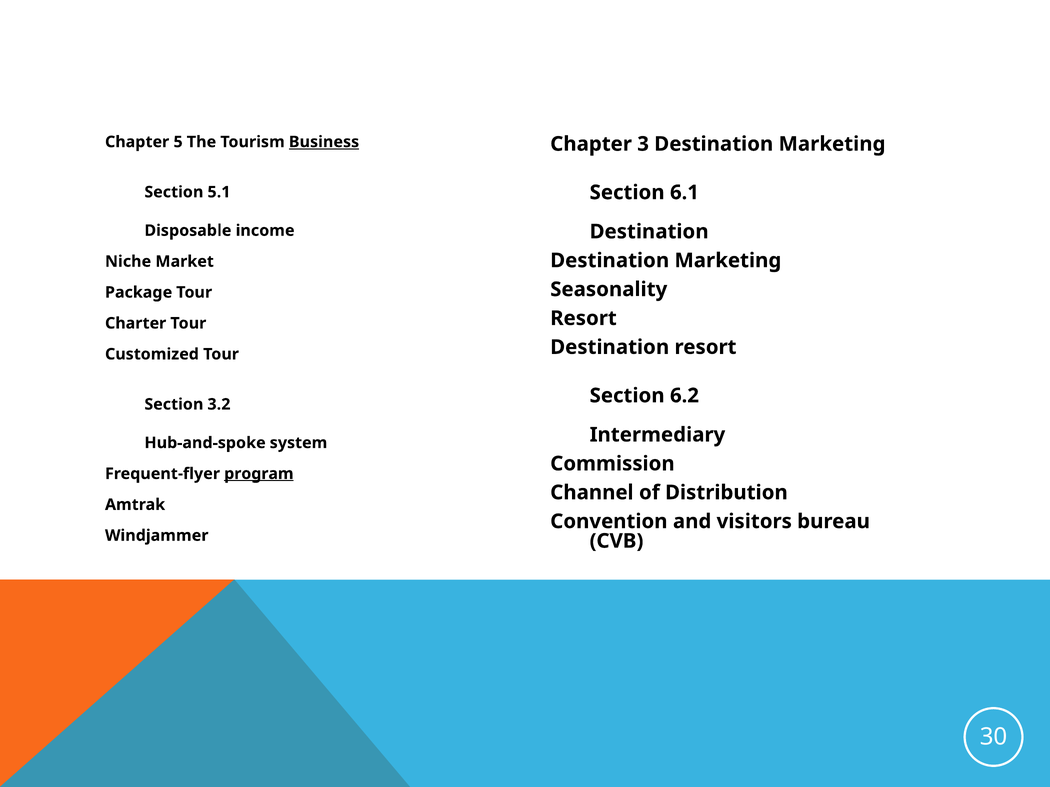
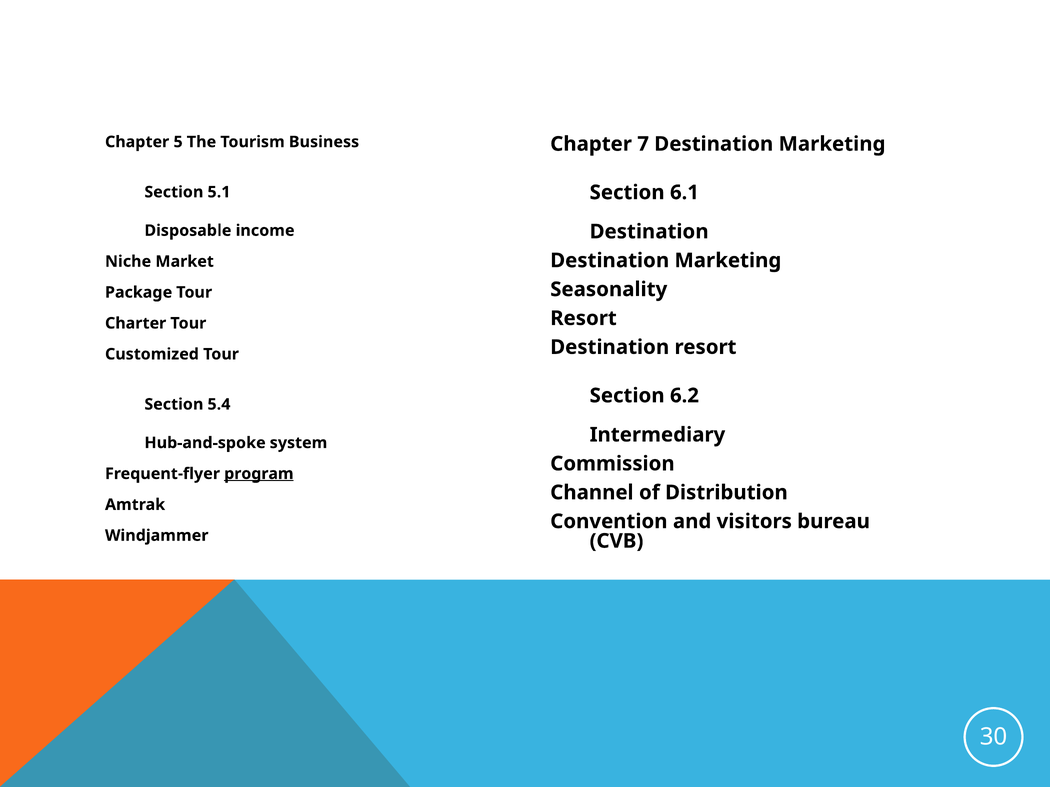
Business underline: present -> none
3: 3 -> 7
3.2: 3.2 -> 5.4
